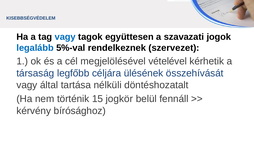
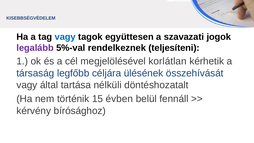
legalább colour: blue -> purple
szervezet: szervezet -> teljesíteni
vételével: vételével -> korlátlan
jogkör: jogkör -> évben
